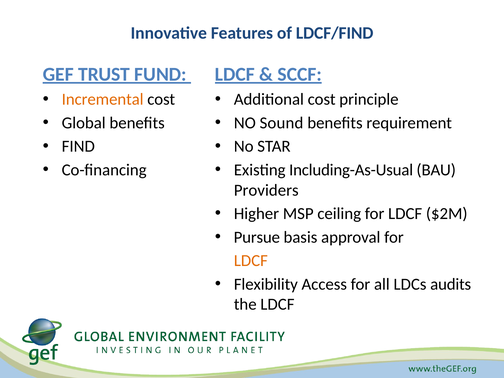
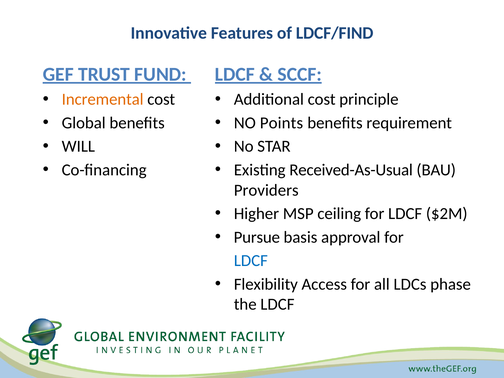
Sound: Sound -> Points
FIND: FIND -> WILL
Including-As-Usual: Including-As-Usual -> Received-As-Usual
LDCF at (251, 261) colour: orange -> blue
audits: audits -> phase
